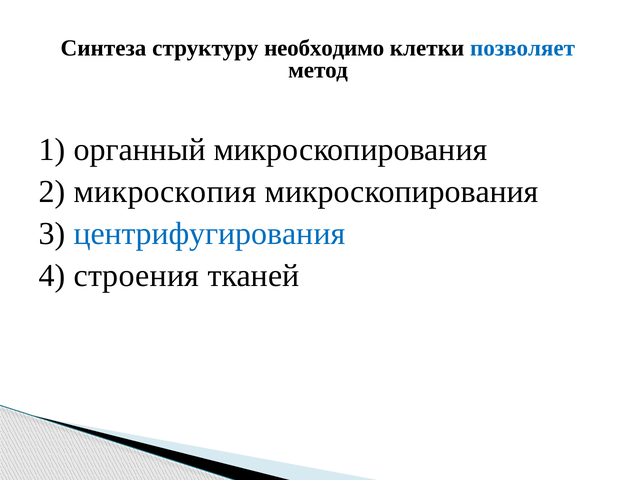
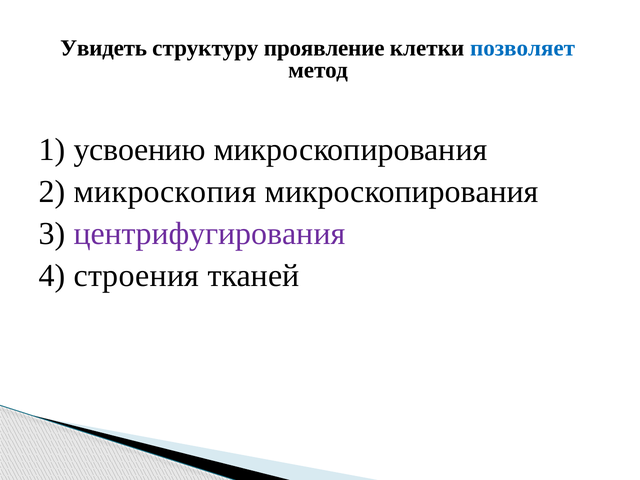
Синтеза: Синтеза -> Увидеть
необходимо: необходимо -> проявление
органный: органный -> усвоению
центрифугирования colour: blue -> purple
